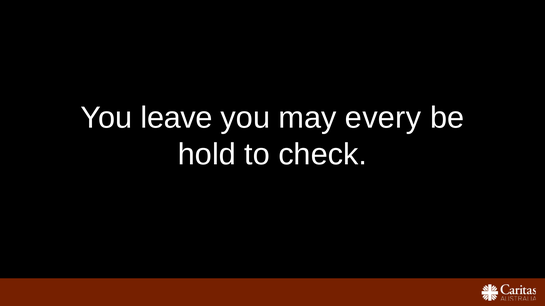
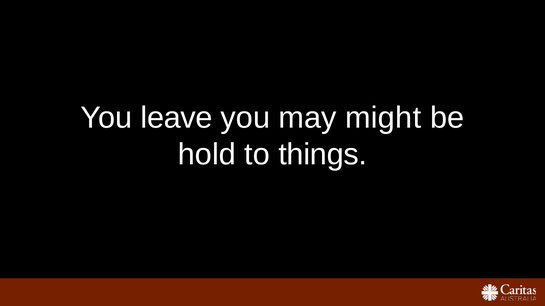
every: every -> might
check: check -> things
